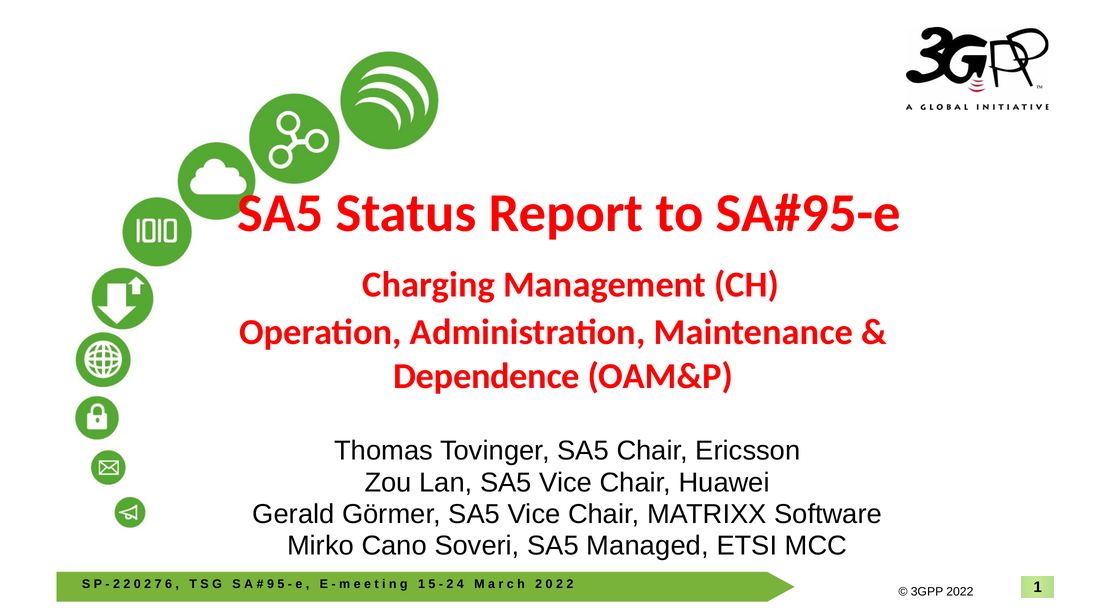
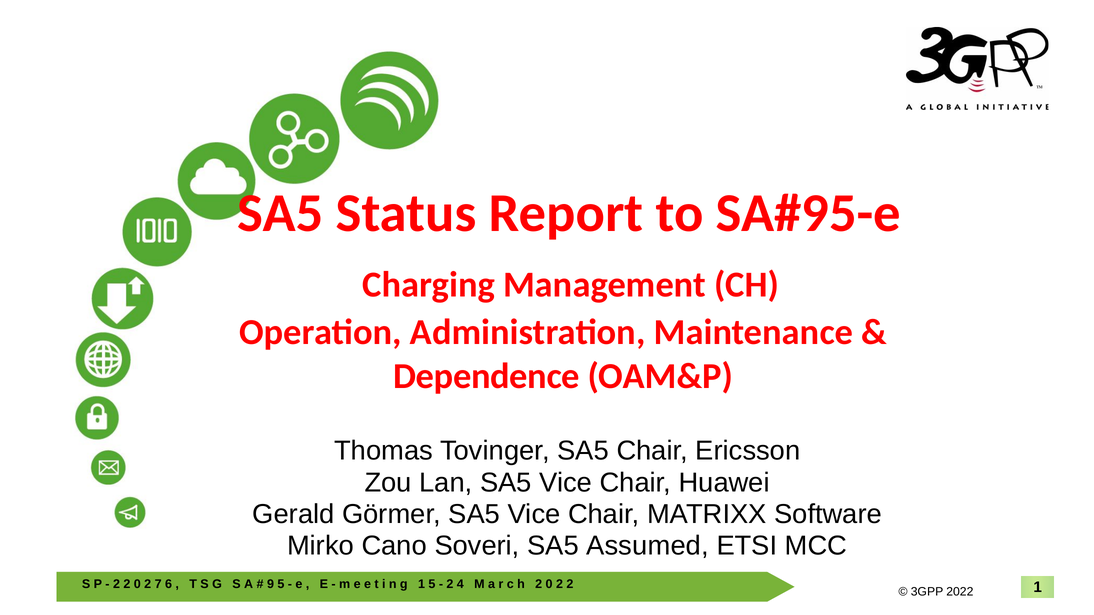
Managed: Managed -> Assumed
